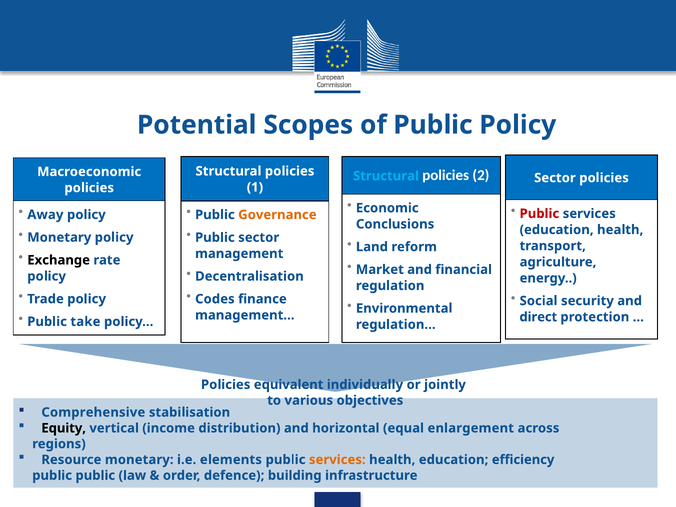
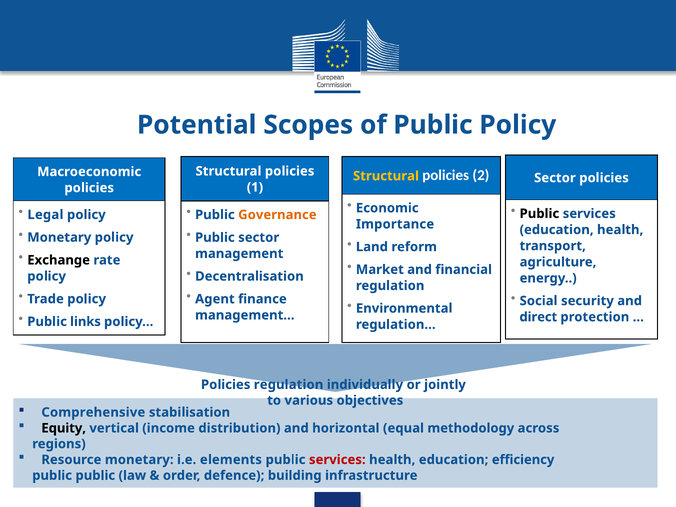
Structural at (386, 176) colour: light blue -> yellow
Public at (539, 214) colour: red -> black
Away: Away -> Legal
Conclusions: Conclusions -> Importance
Codes: Codes -> Agent
take: take -> links
Policies equivalent: equivalent -> regulation
enlargement: enlargement -> methodology
services at (337, 460) colour: orange -> red
